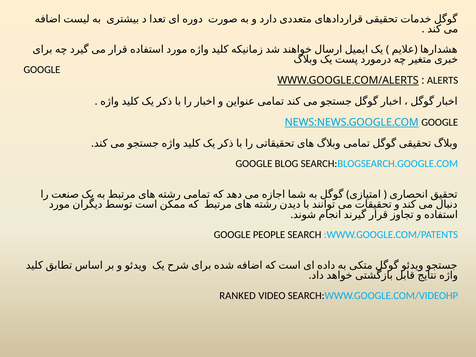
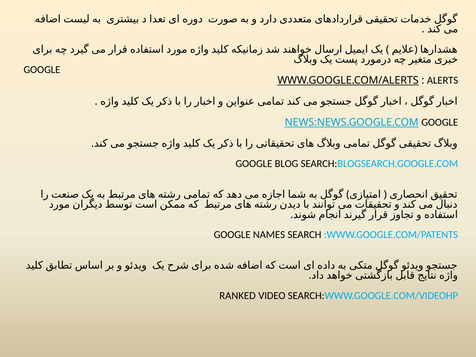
PEOPLE: PEOPLE -> NAMES
